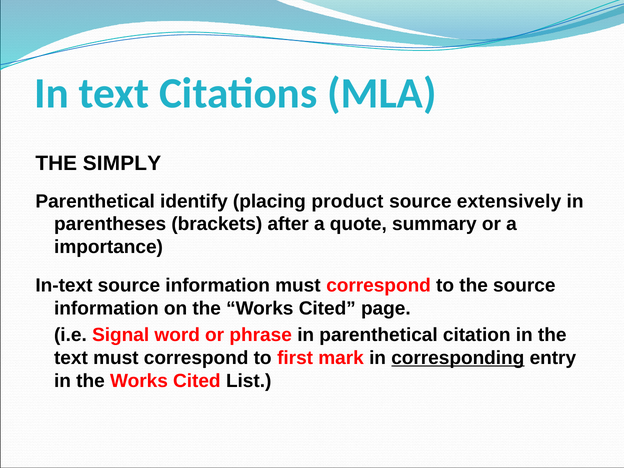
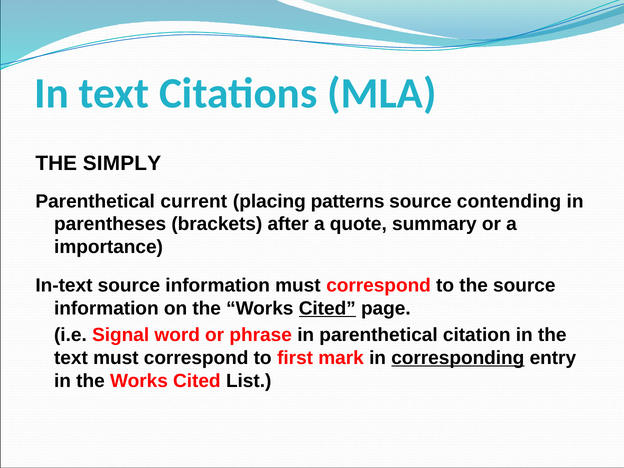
identify: identify -> current
product: product -> patterns
extensively: extensively -> contending
Cited at (327, 308) underline: none -> present
